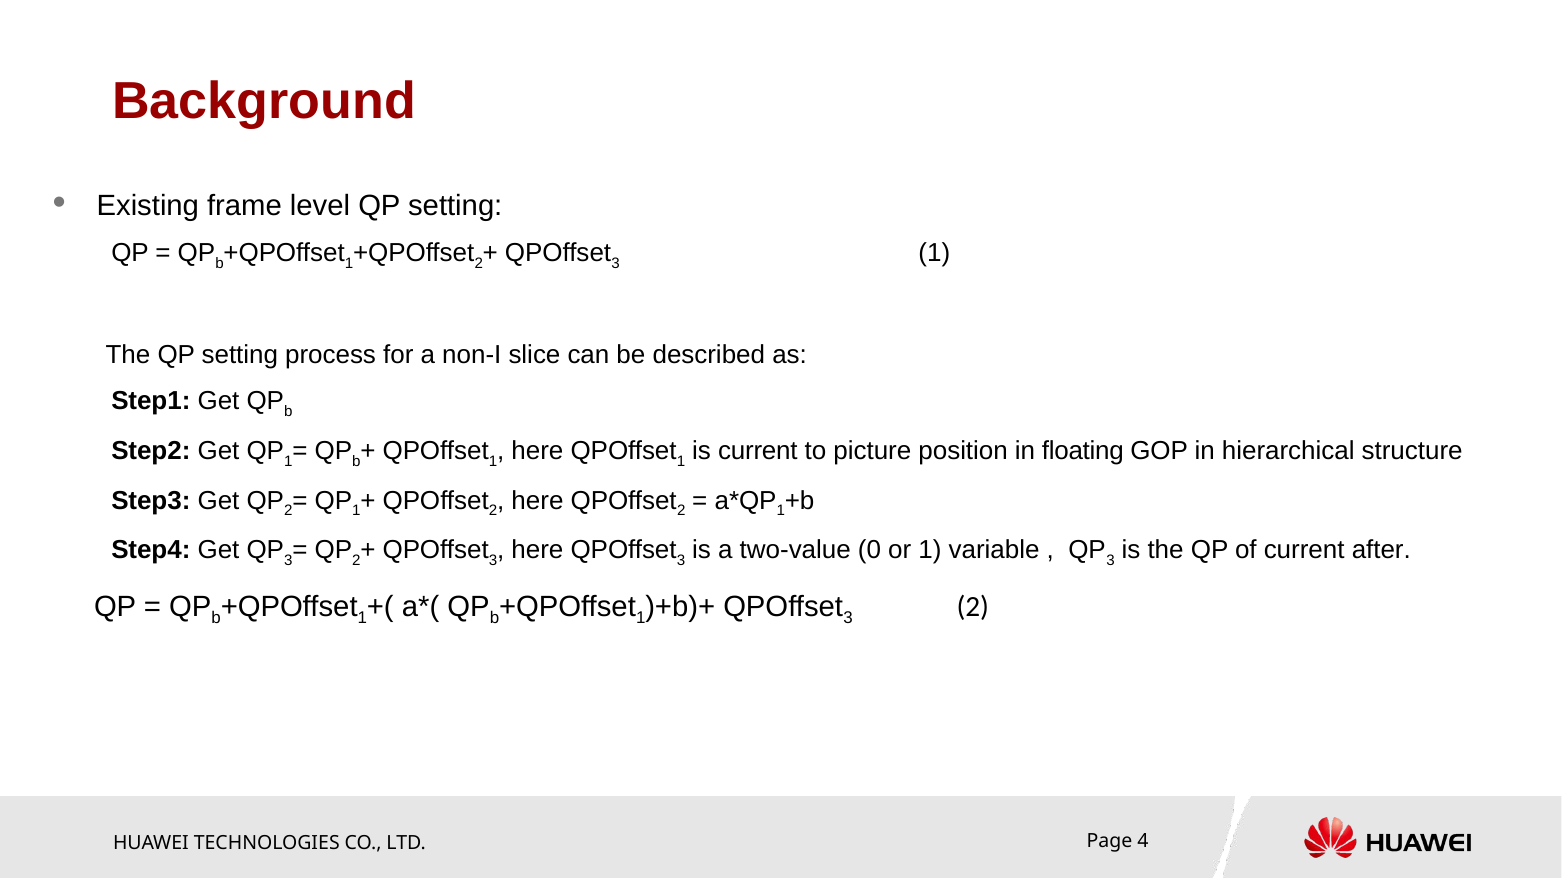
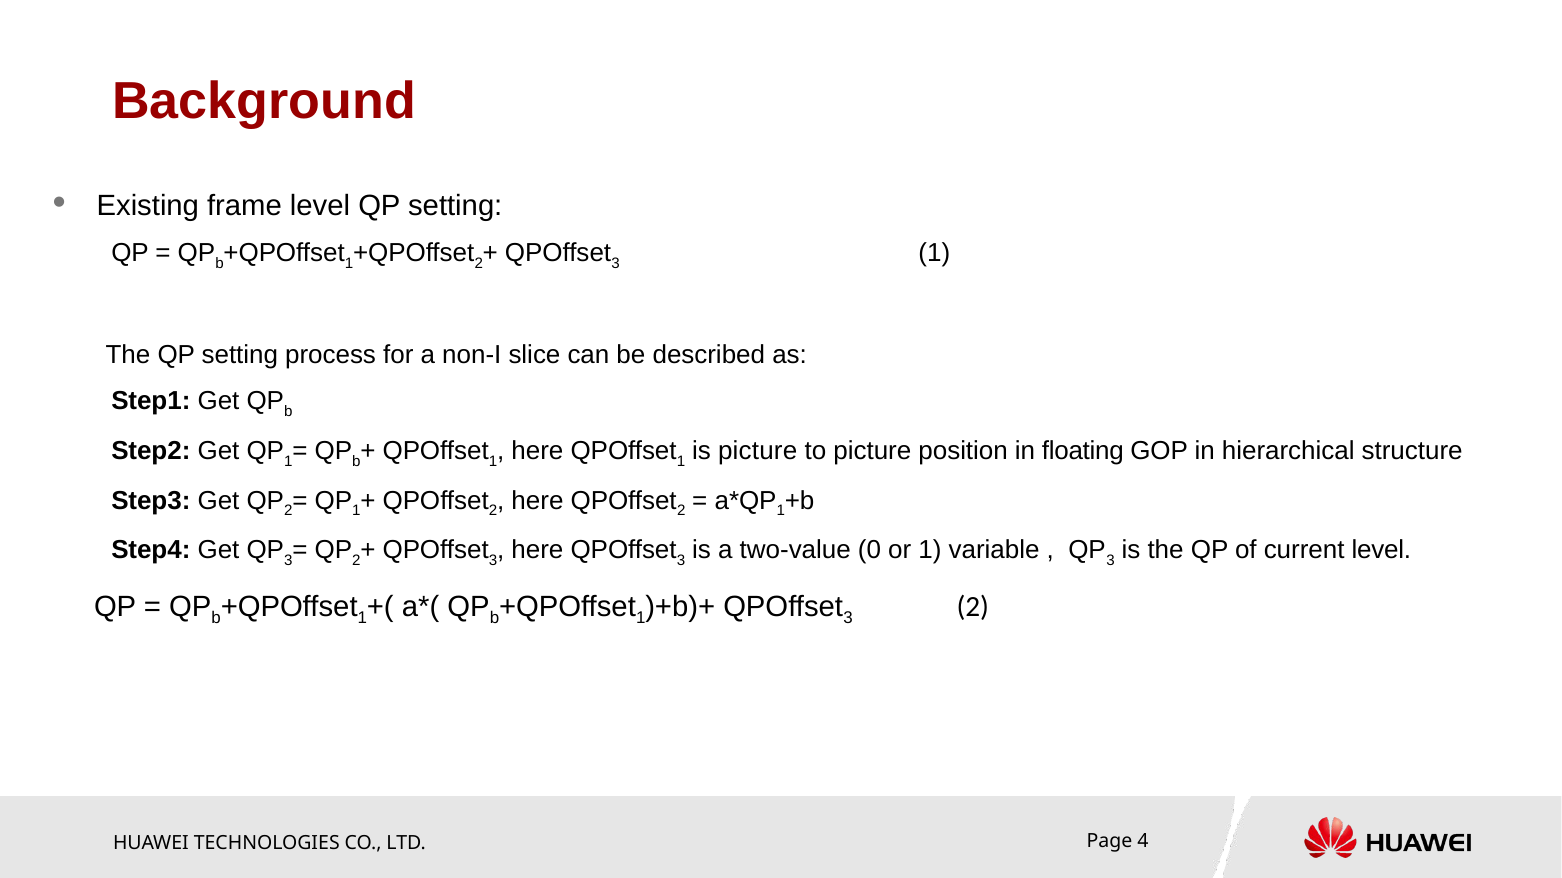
is current: current -> picture
current after: after -> level
